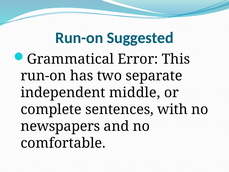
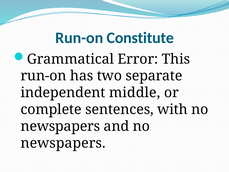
Suggested: Suggested -> Constitute
comfortable at (63, 143): comfortable -> newspapers
